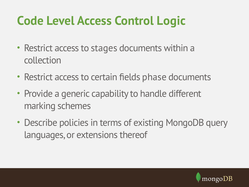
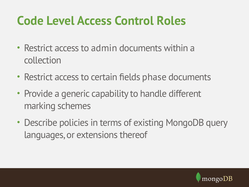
Logic: Logic -> Roles
stages: stages -> admin
